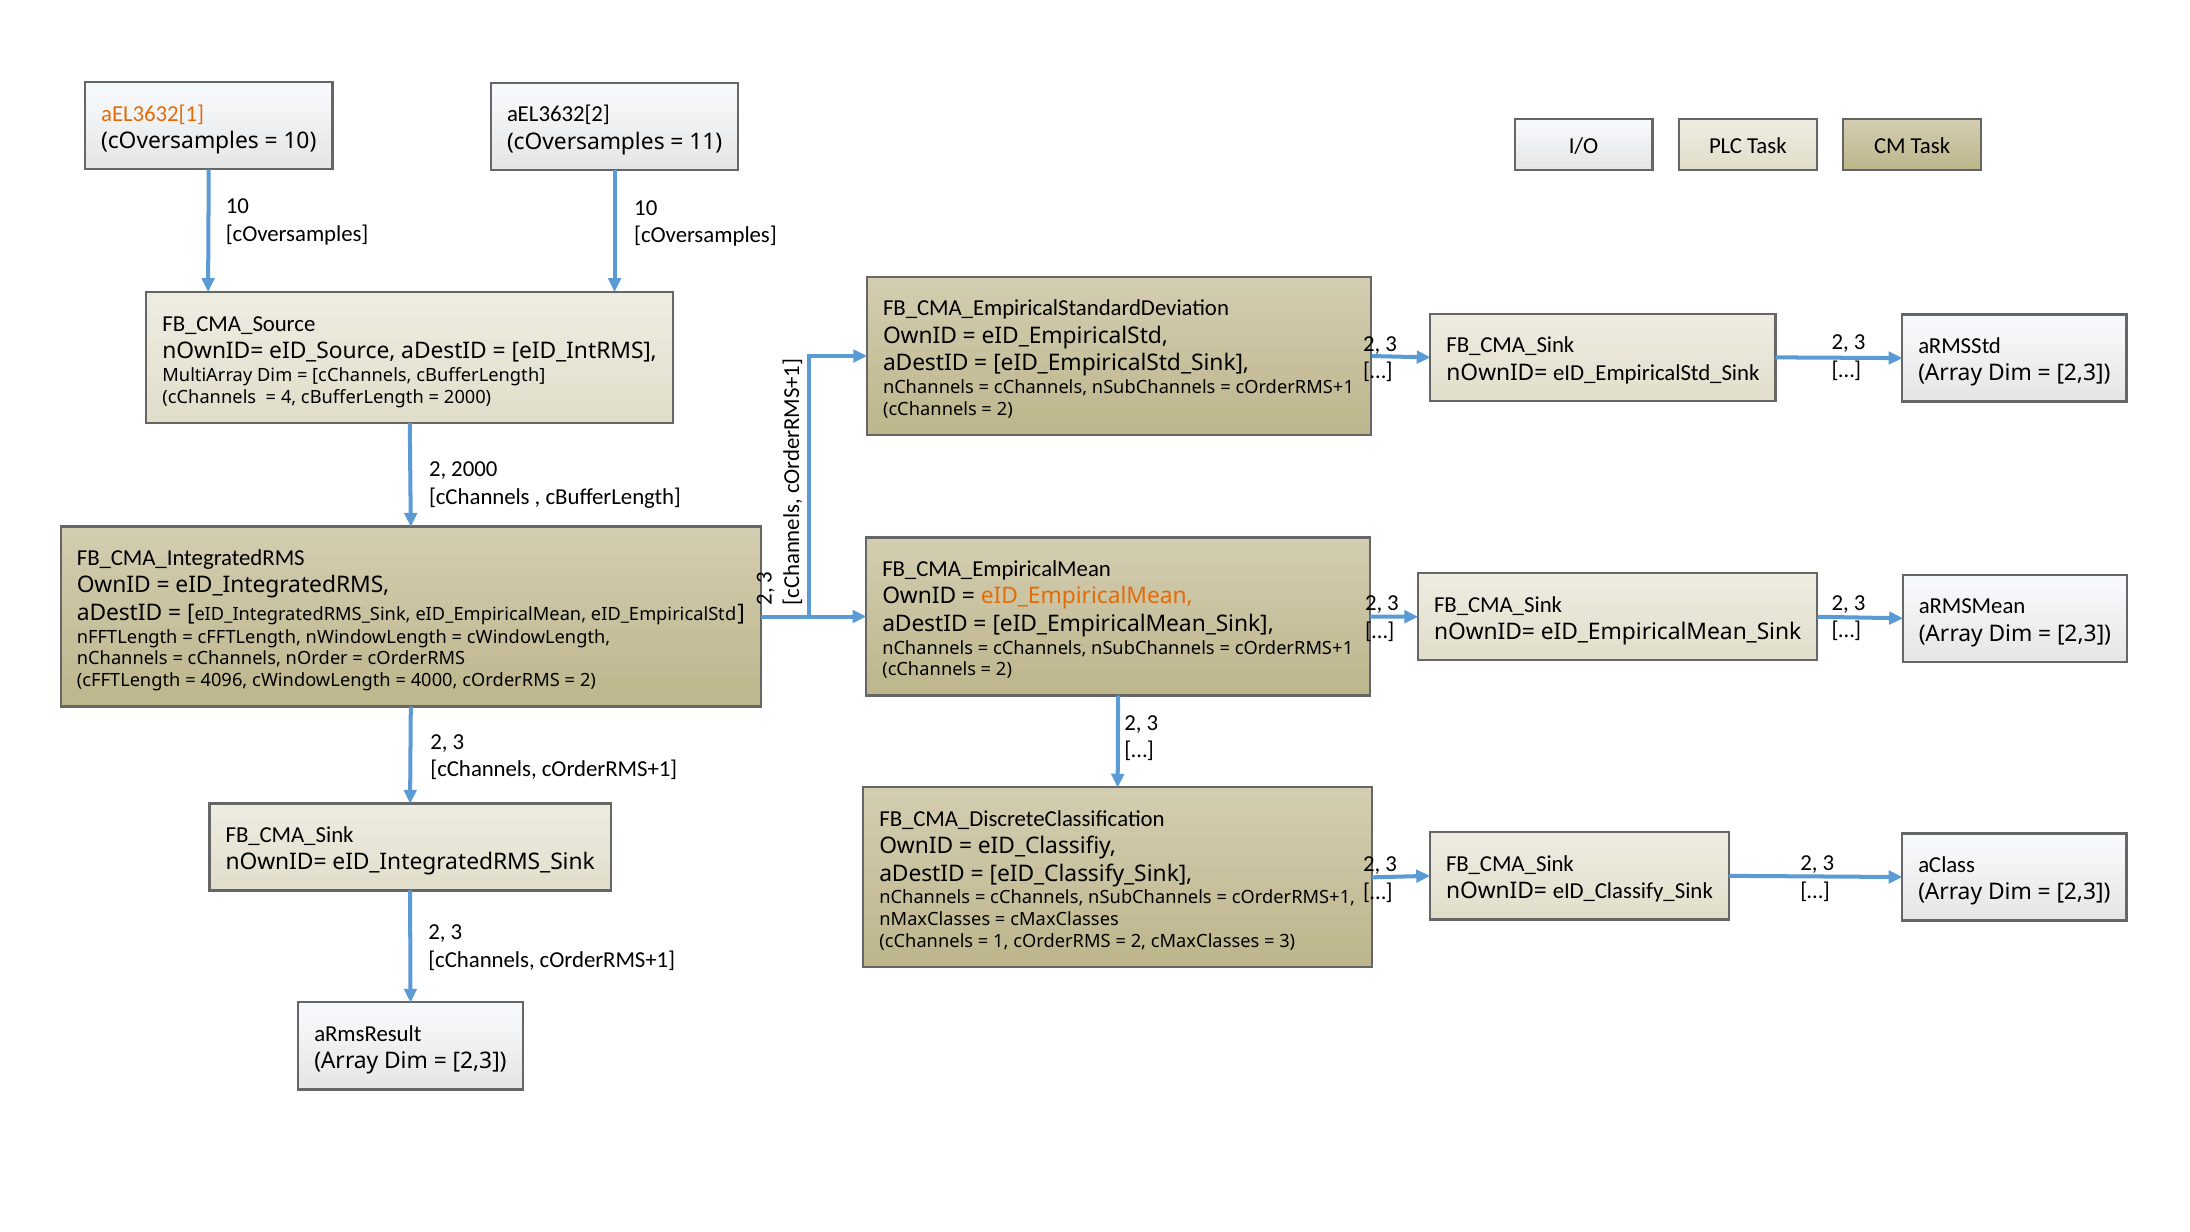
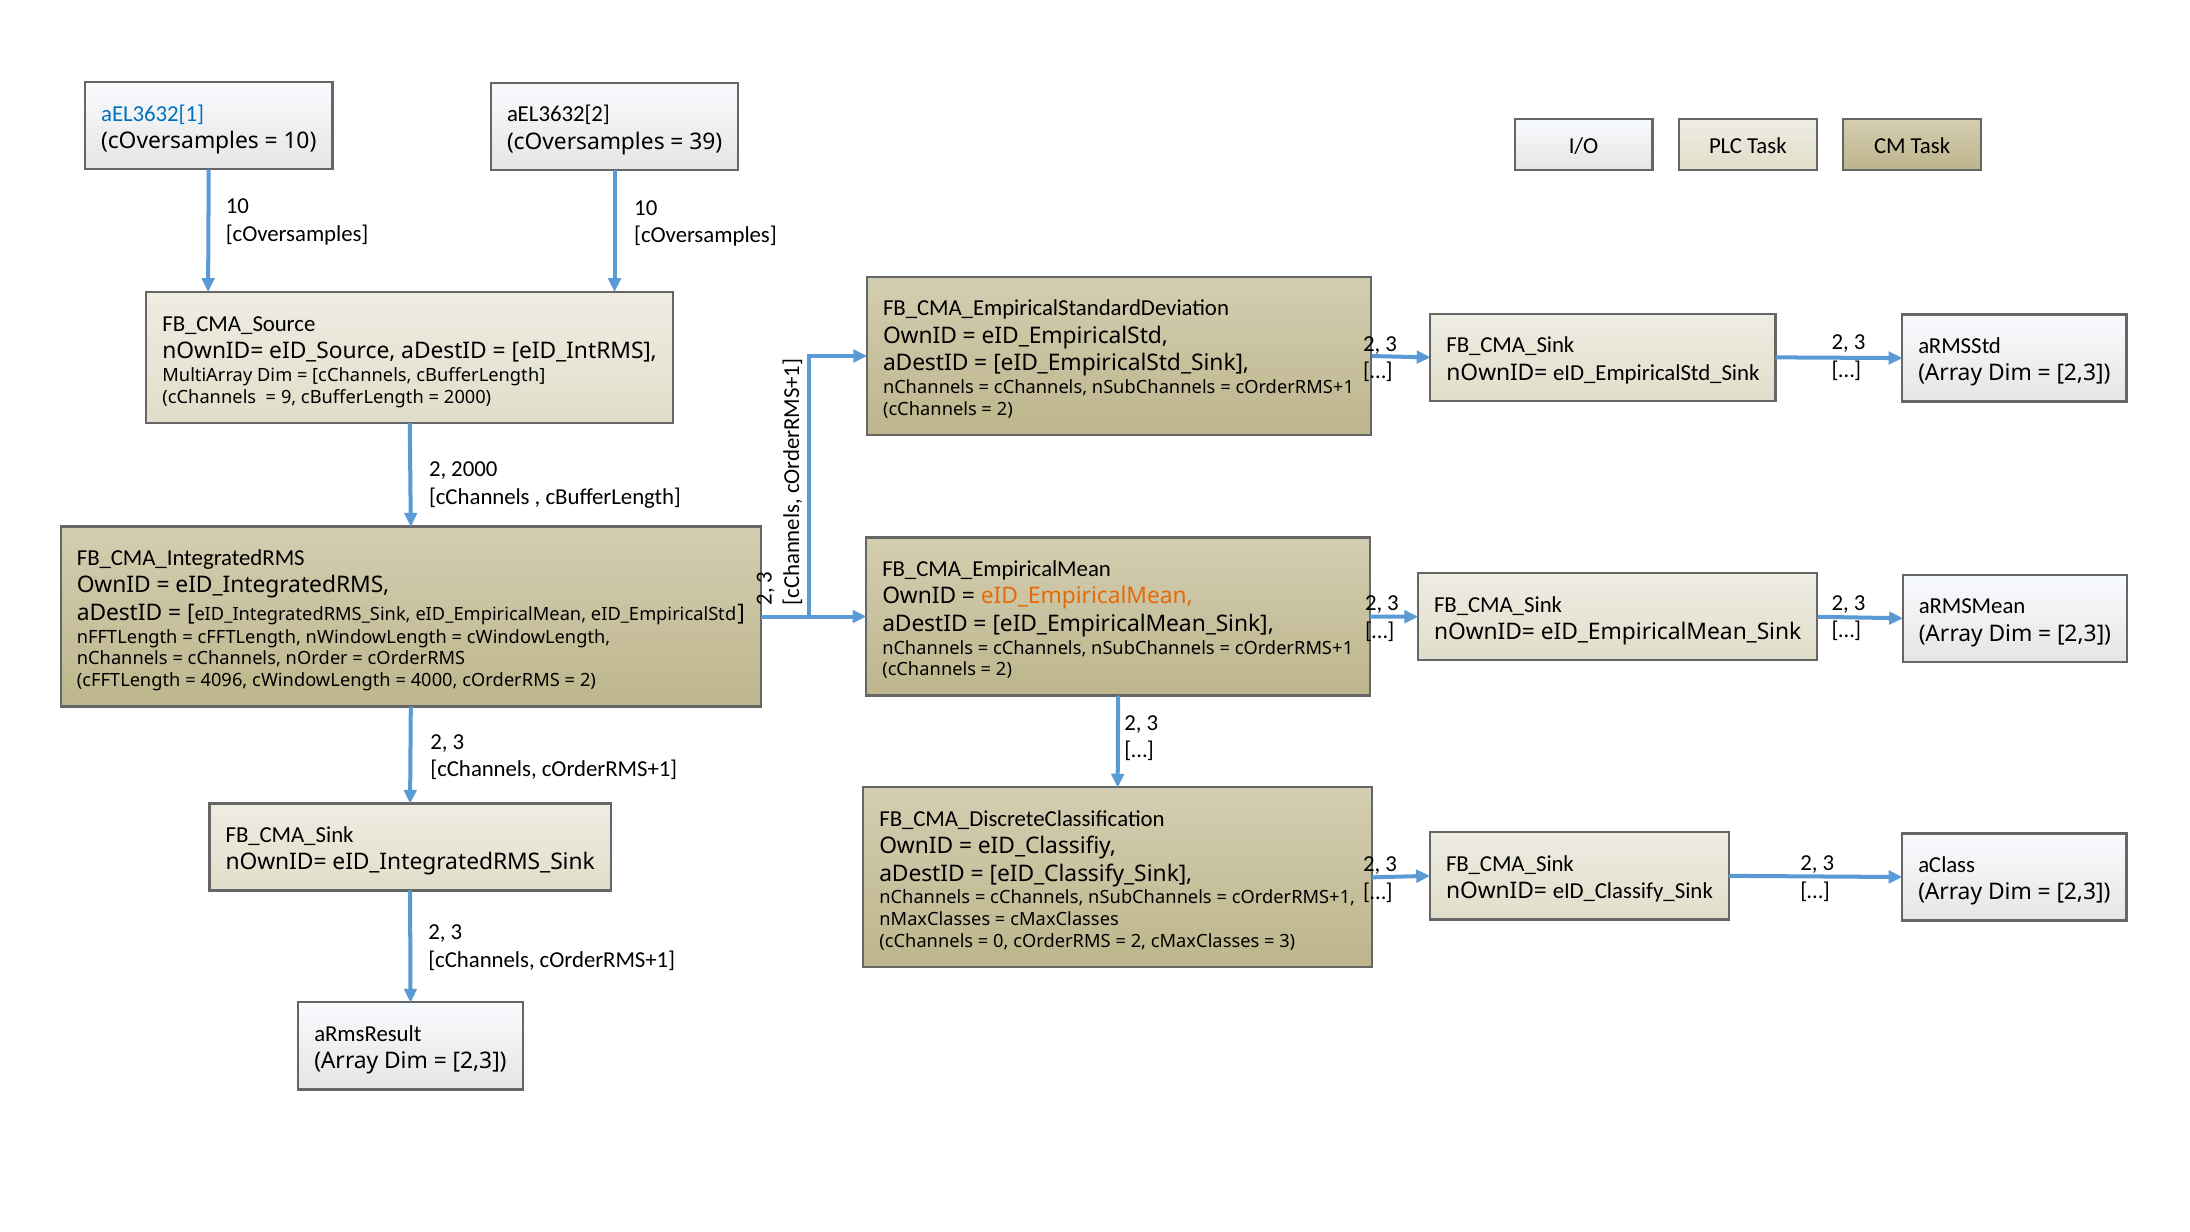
aEL3632[1 colour: orange -> blue
11: 11 -> 39
4: 4 -> 9
1 at (1001, 942): 1 -> 0
